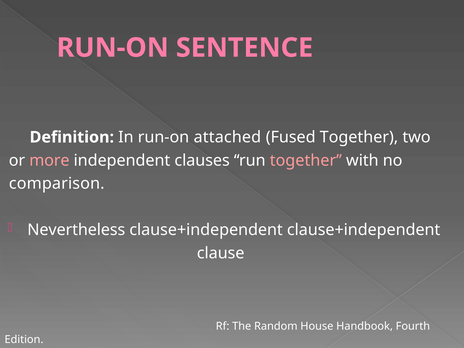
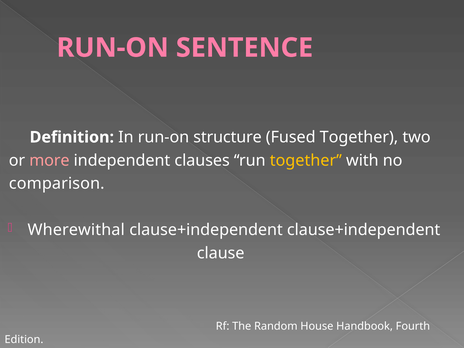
attached: attached -> structure
together at (306, 160) colour: pink -> yellow
Nevertheless: Nevertheless -> Wherewithal
